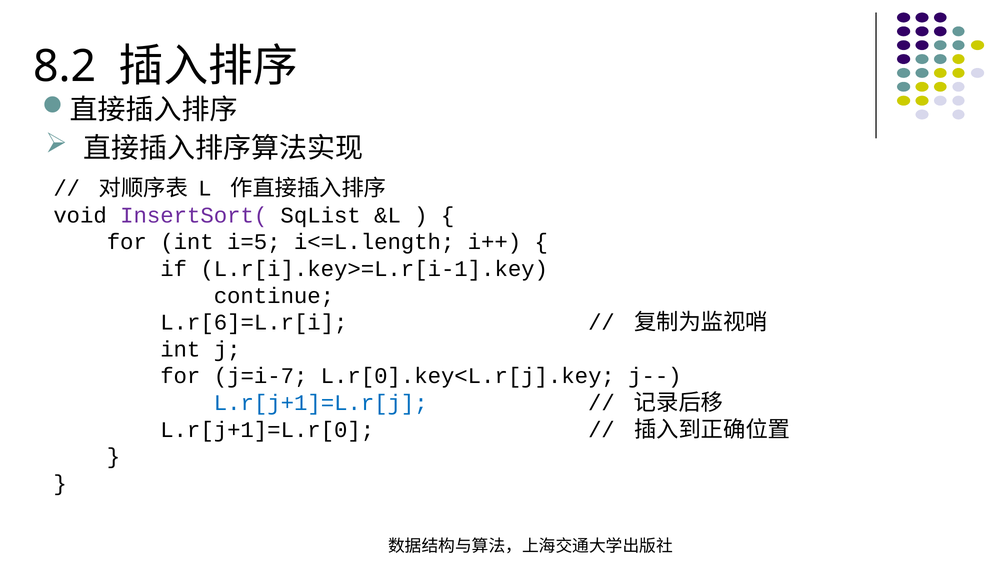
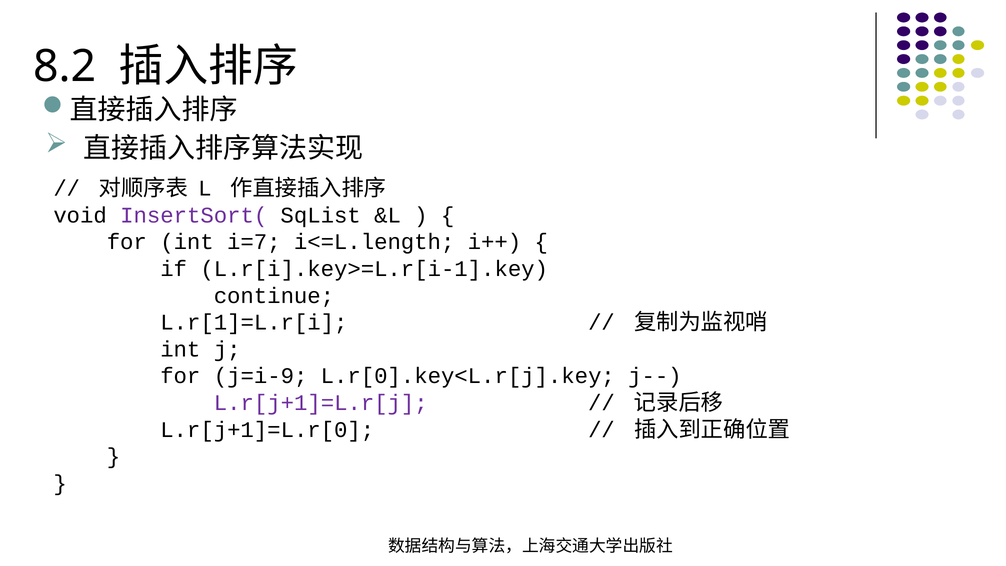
i=5: i=5 -> i=7
L.r[6]=L.r[i: L.r[6]=L.r[i -> L.r[1]=L.r[i
j=i-7: j=i-7 -> j=i-9
L.r[j+1]=L.r[j colour: blue -> purple
